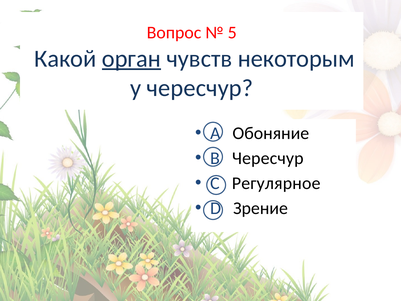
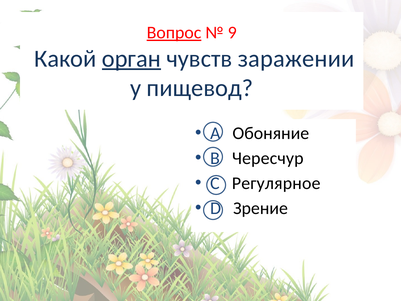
Вопрос underline: none -> present
5: 5 -> 9
некоторым: некоторым -> заражении
у чересчур: чересчур -> пищевод
